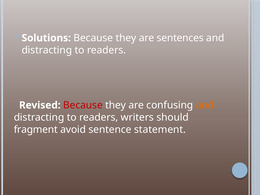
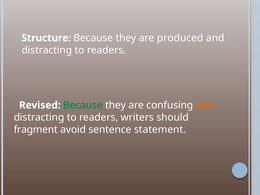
Solutions: Solutions -> Structure
sentences: sentences -> produced
Because at (83, 105) colour: red -> green
